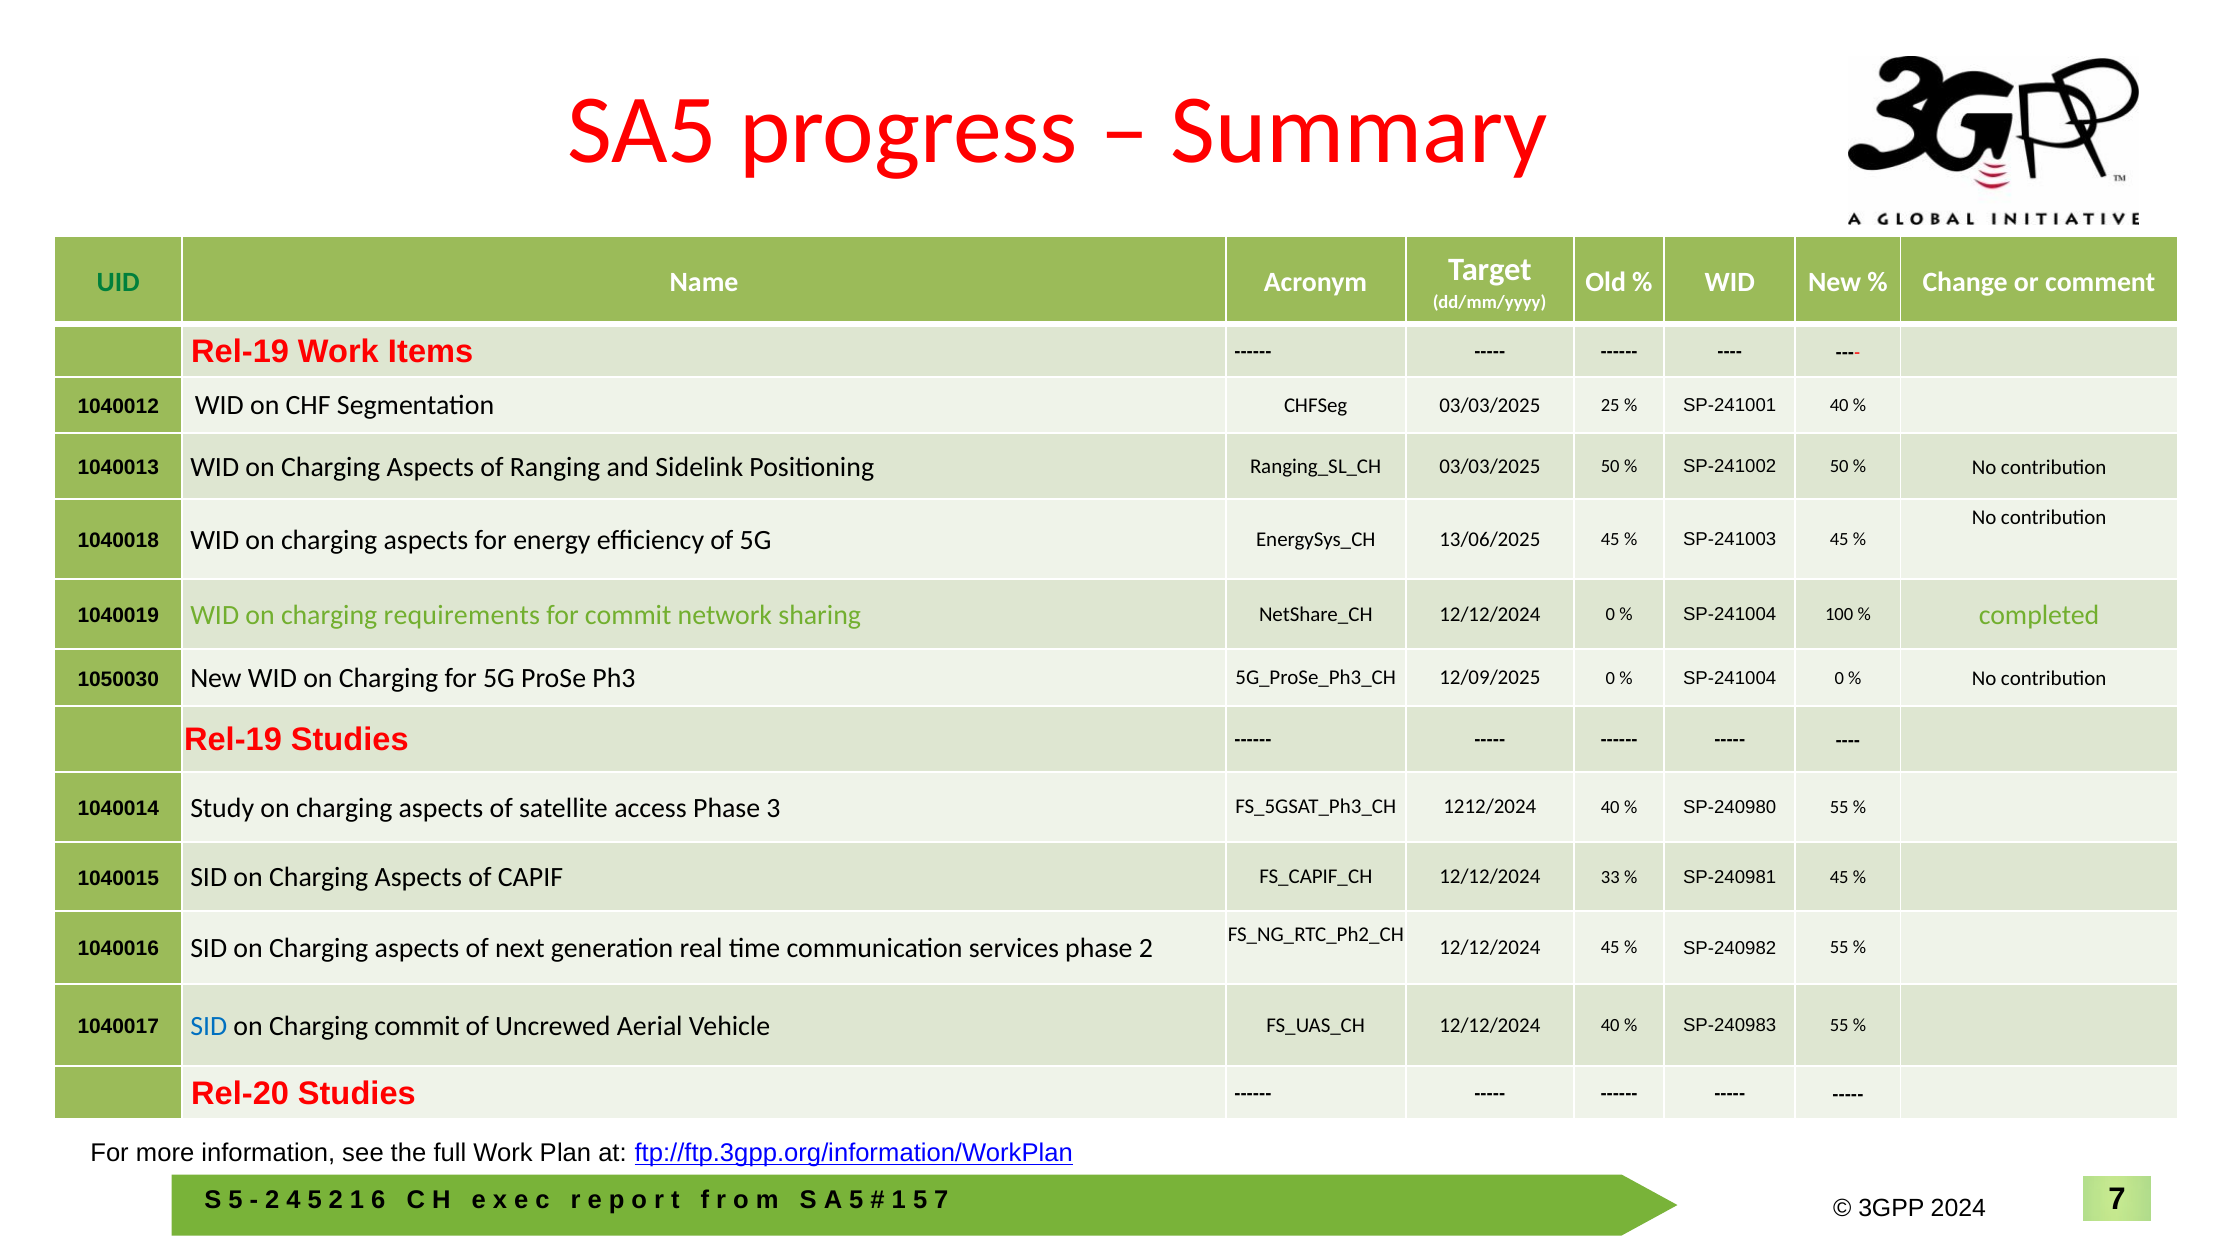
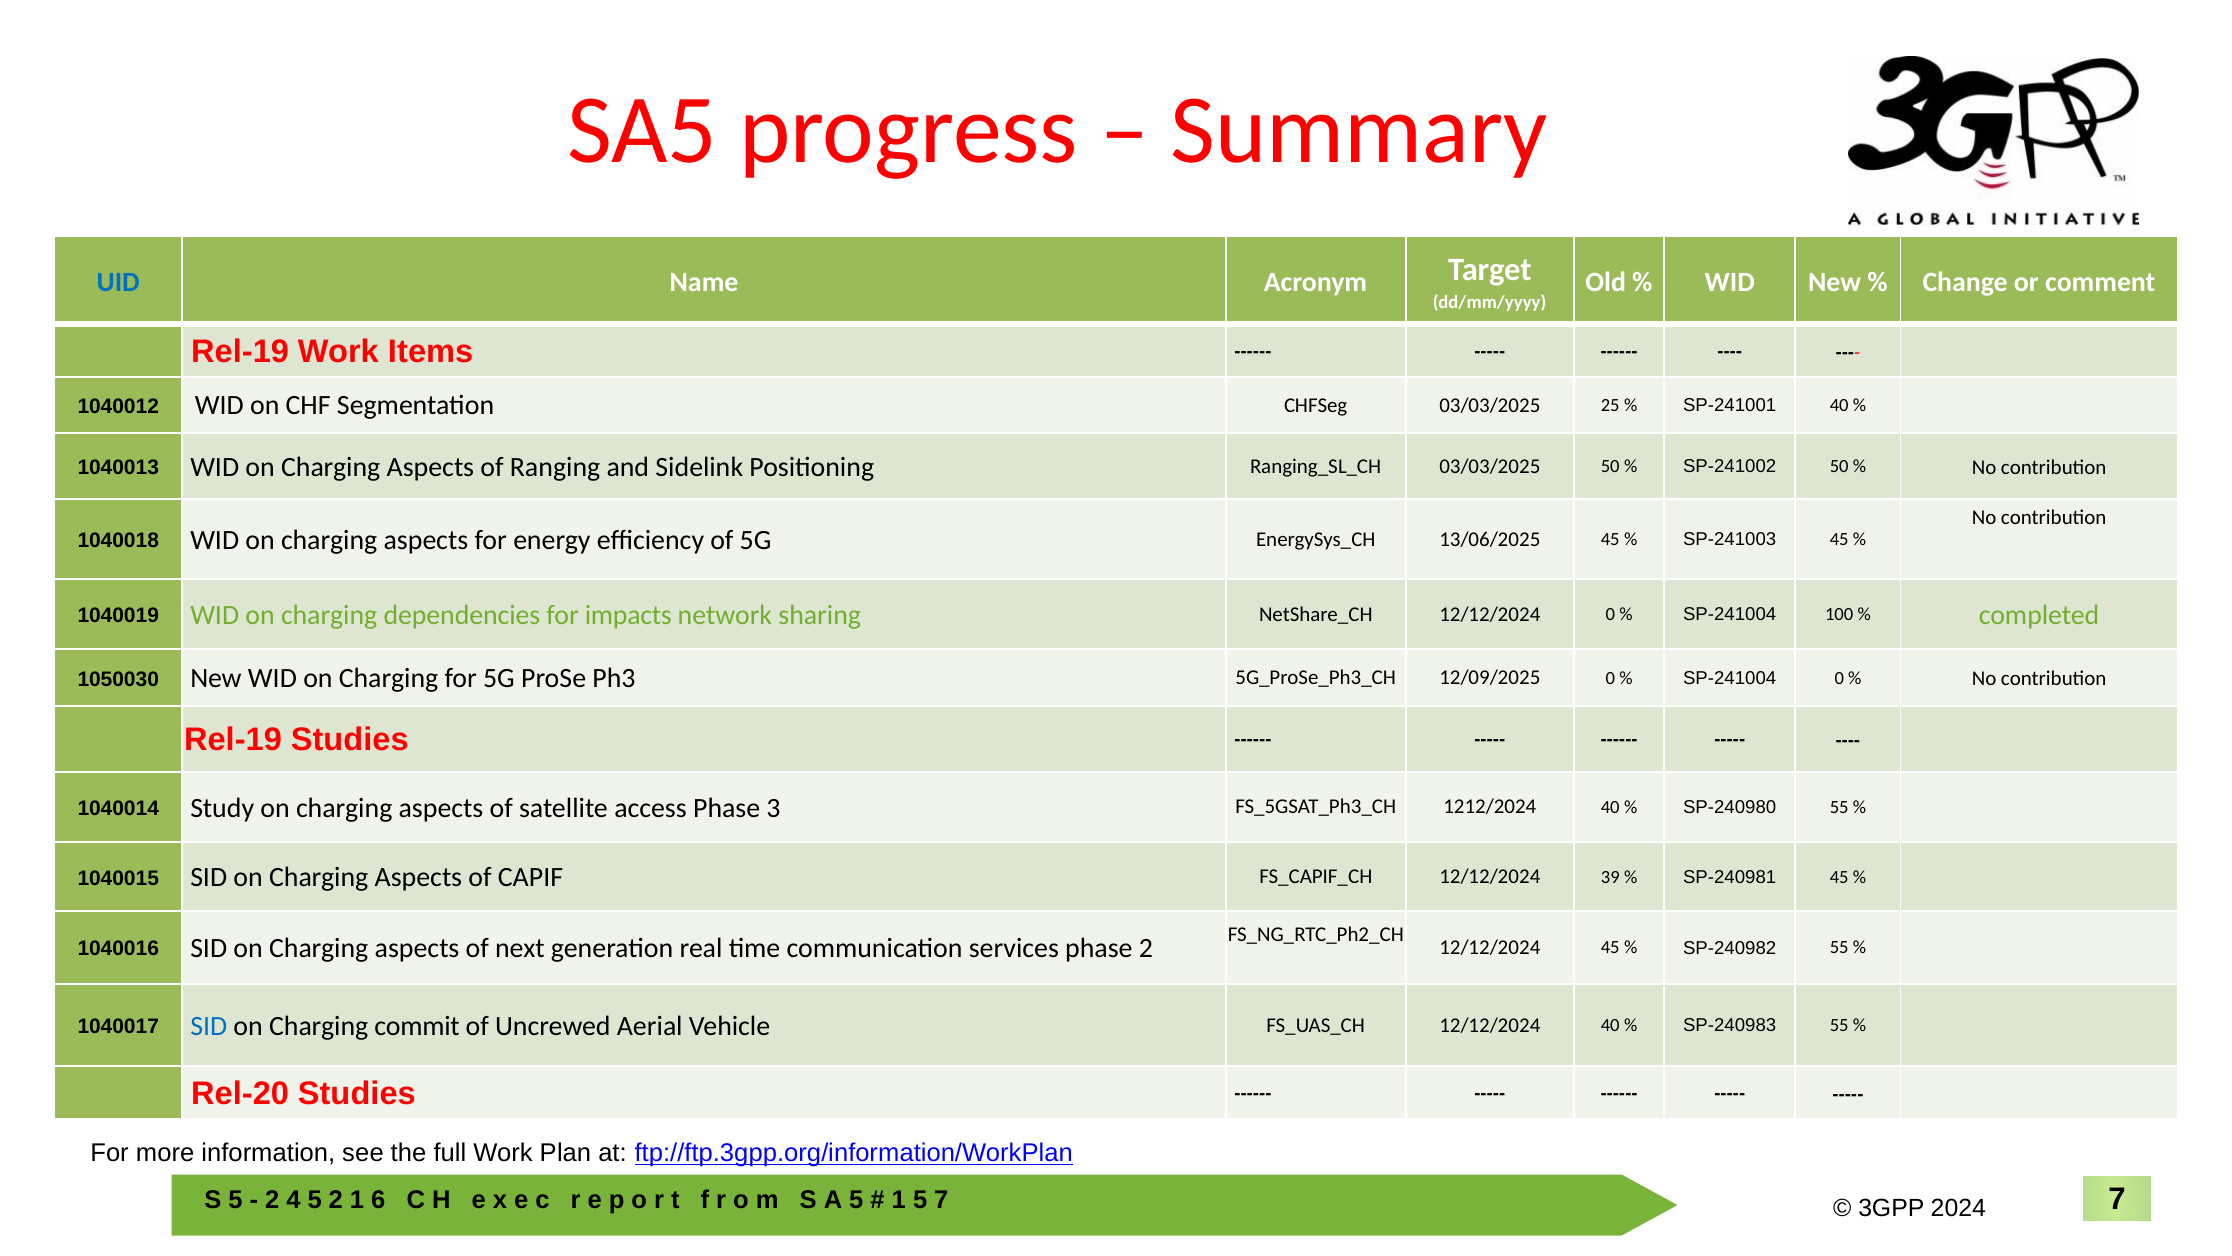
UID colour: green -> blue
requirements: requirements -> dependencies
for commit: commit -> impacts
33: 33 -> 39
